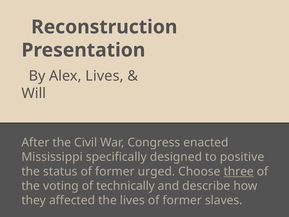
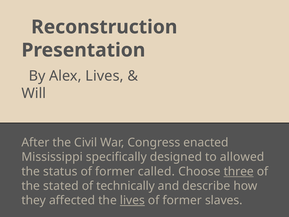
positive: positive -> allowed
urged: urged -> called
voting: voting -> stated
lives at (132, 200) underline: none -> present
